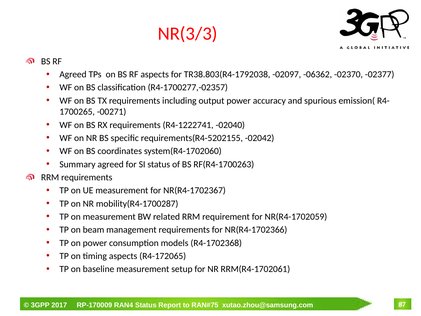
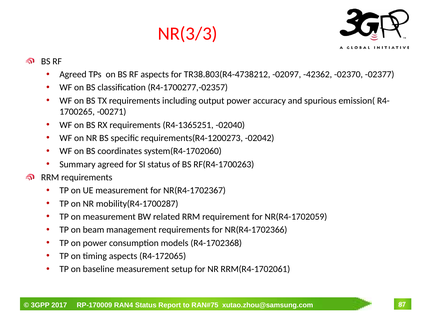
TR38.803(R4-1792038: TR38.803(R4-1792038 -> TR38.803(R4-4738212
-06362: -06362 -> -42362
R4-1222741: R4-1222741 -> R4-1365251
requirements(R4-5202155: requirements(R4-5202155 -> requirements(R4-1200273
